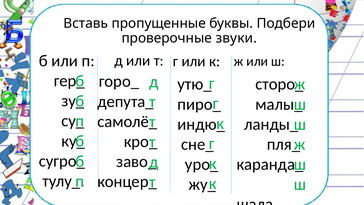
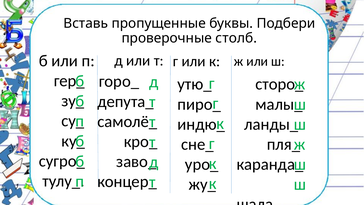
звуки: звуки -> столб
